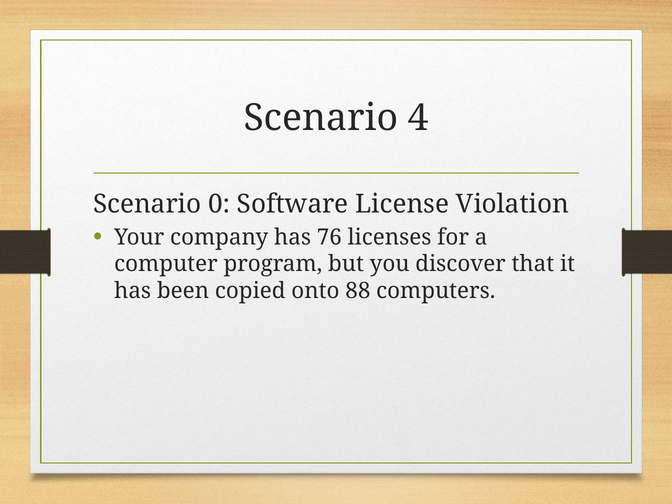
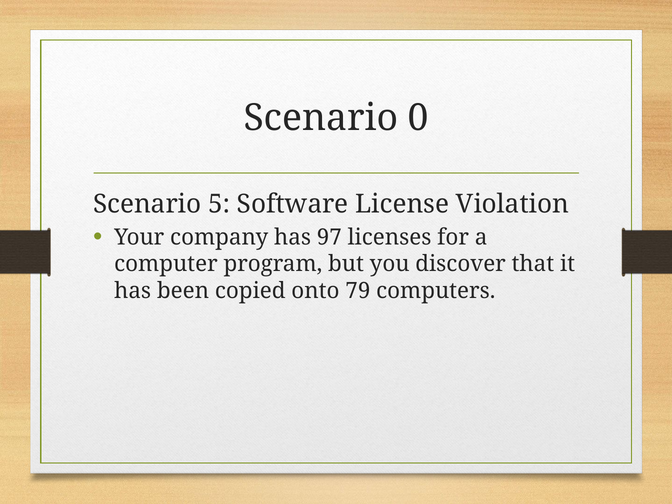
4: 4 -> 0
0: 0 -> 5
76: 76 -> 97
88: 88 -> 79
